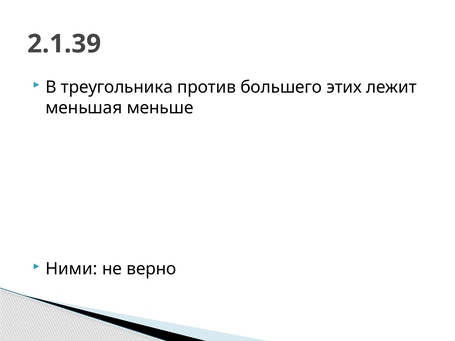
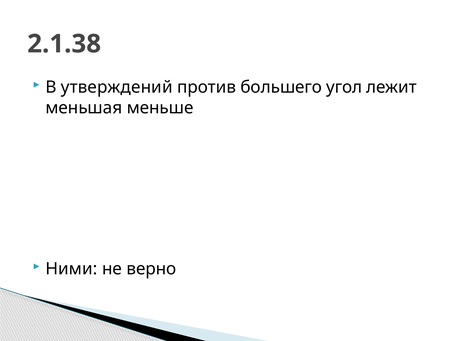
2.1.39: 2.1.39 -> 2.1.38
треугольника: треугольника -> утверждений
этих: этих -> угол
